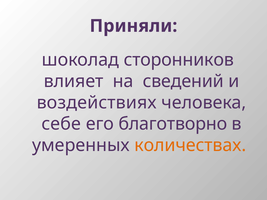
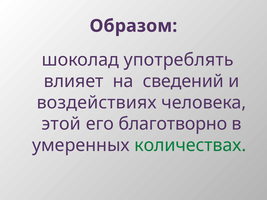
Приняли: Приняли -> Образом
сторонников: сторонников -> употреблять
себе: себе -> этой
количествах colour: orange -> green
